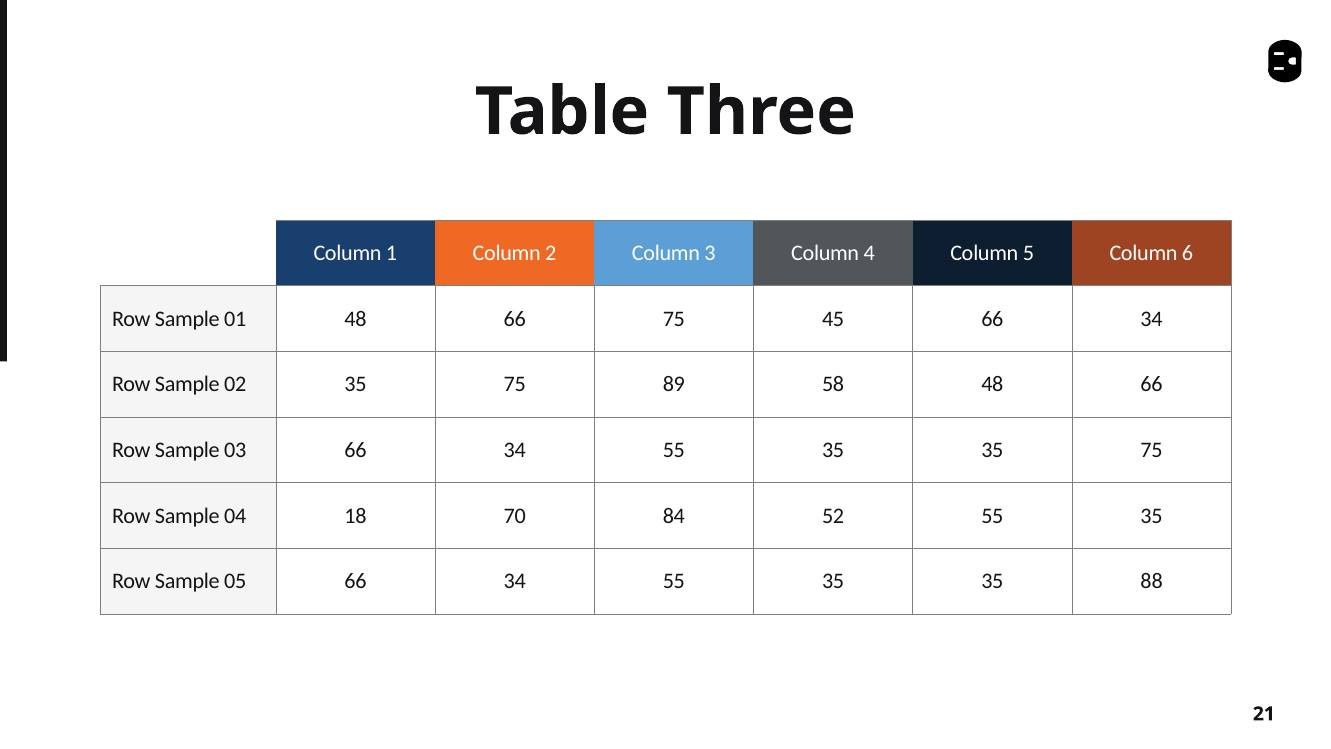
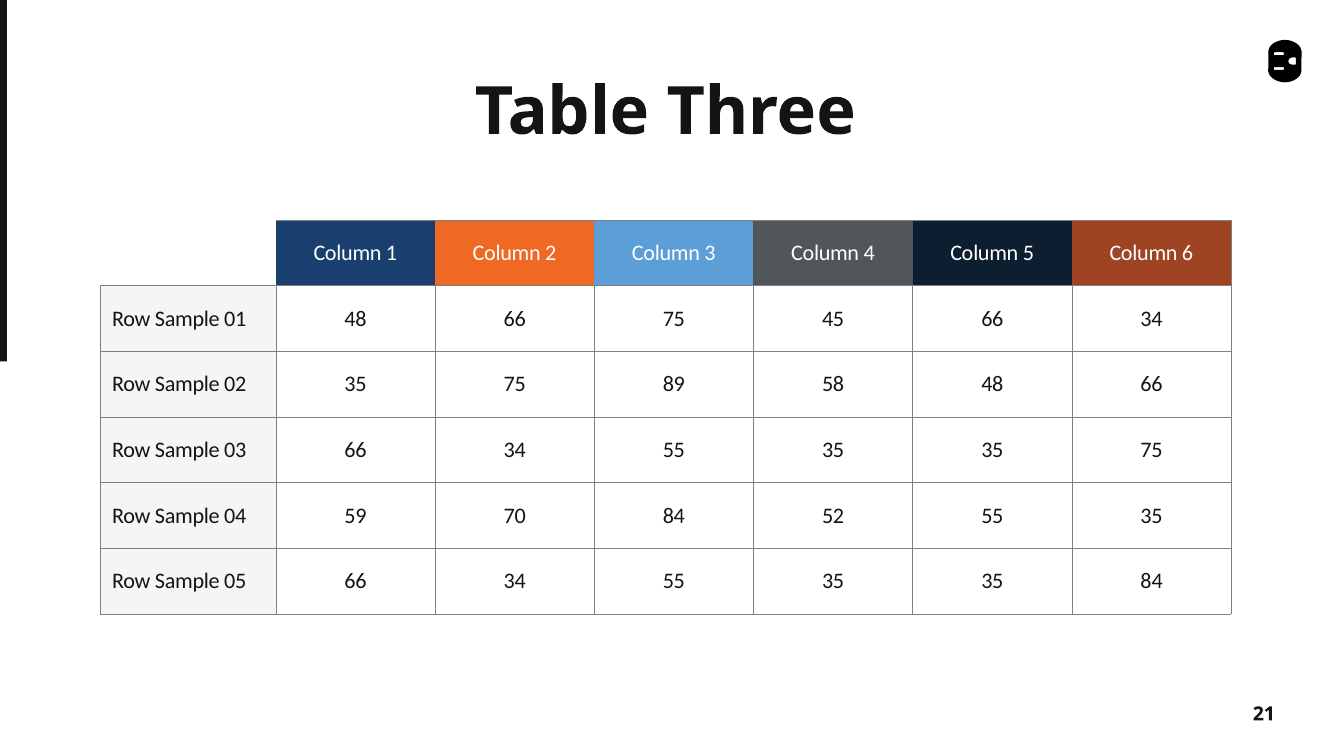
18: 18 -> 59
35 88: 88 -> 84
